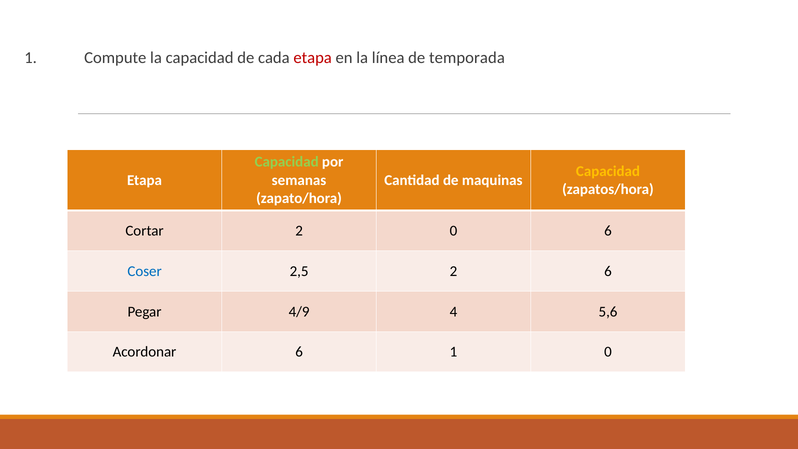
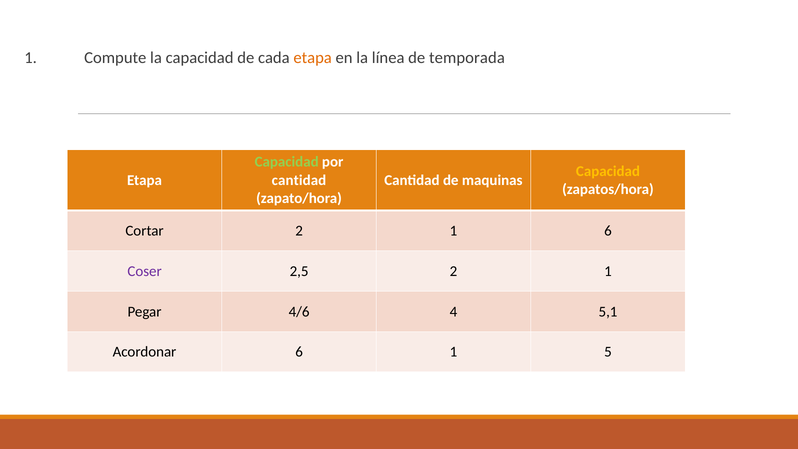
etapa at (313, 58) colour: red -> orange
semanas at (299, 180): semanas -> cantidad
Cortar 2 0: 0 -> 1
Coser colour: blue -> purple
2,5 2 6: 6 -> 1
4/9: 4/9 -> 4/6
5,6: 5,6 -> 5,1
1 0: 0 -> 5
